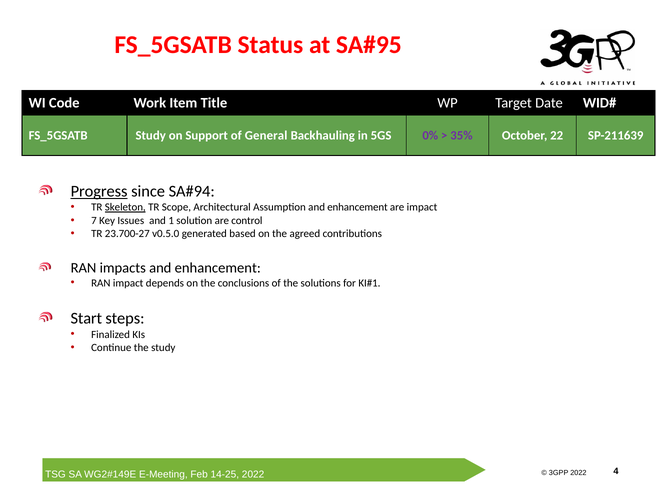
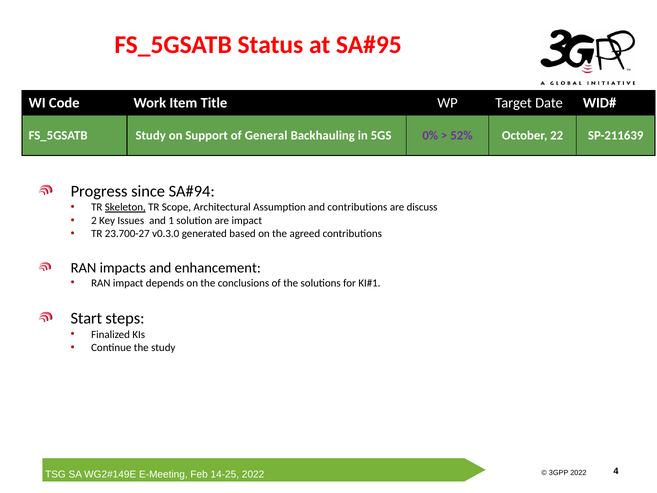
35%: 35% -> 52%
Progress underline: present -> none
Assumption and enhancement: enhancement -> contributions
are impact: impact -> discuss
7: 7 -> 2
are control: control -> impact
v0.5.0: v0.5.0 -> v0.3.0
